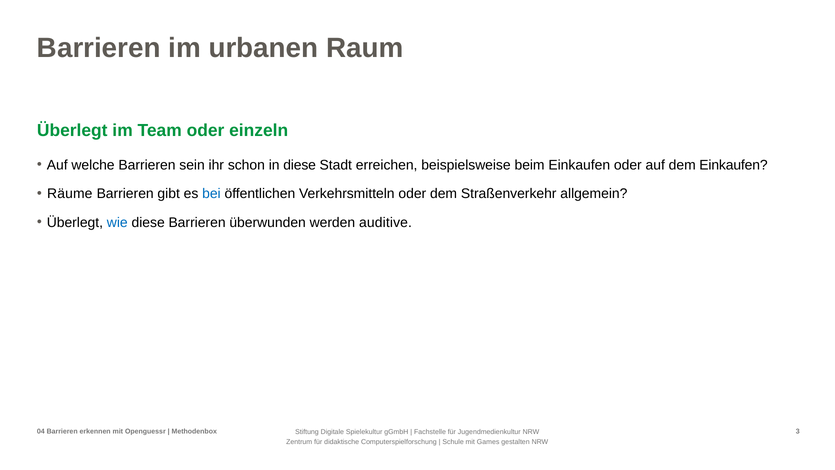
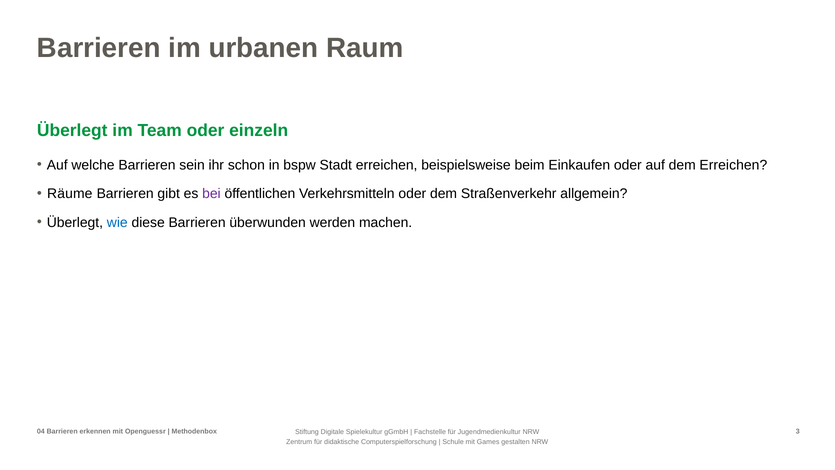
in diese: diese -> bspw
dem Einkaufen: Einkaufen -> Erreichen
bei colour: blue -> purple
auditive: auditive -> machen
